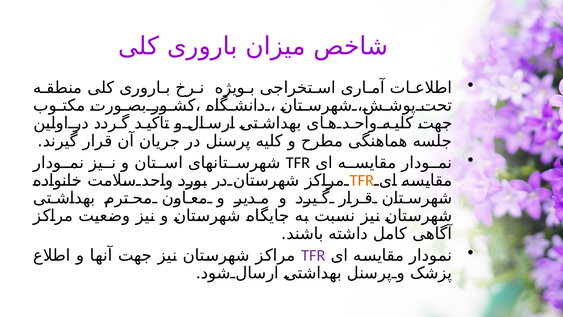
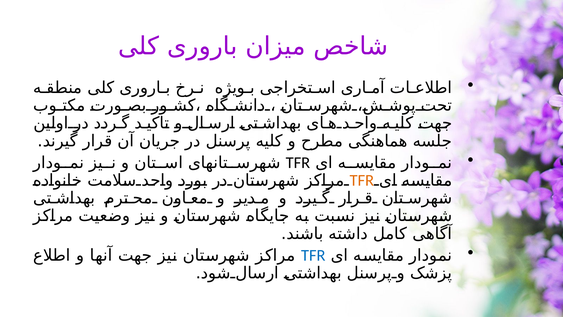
TFR at (313, 255) colour: purple -> blue
